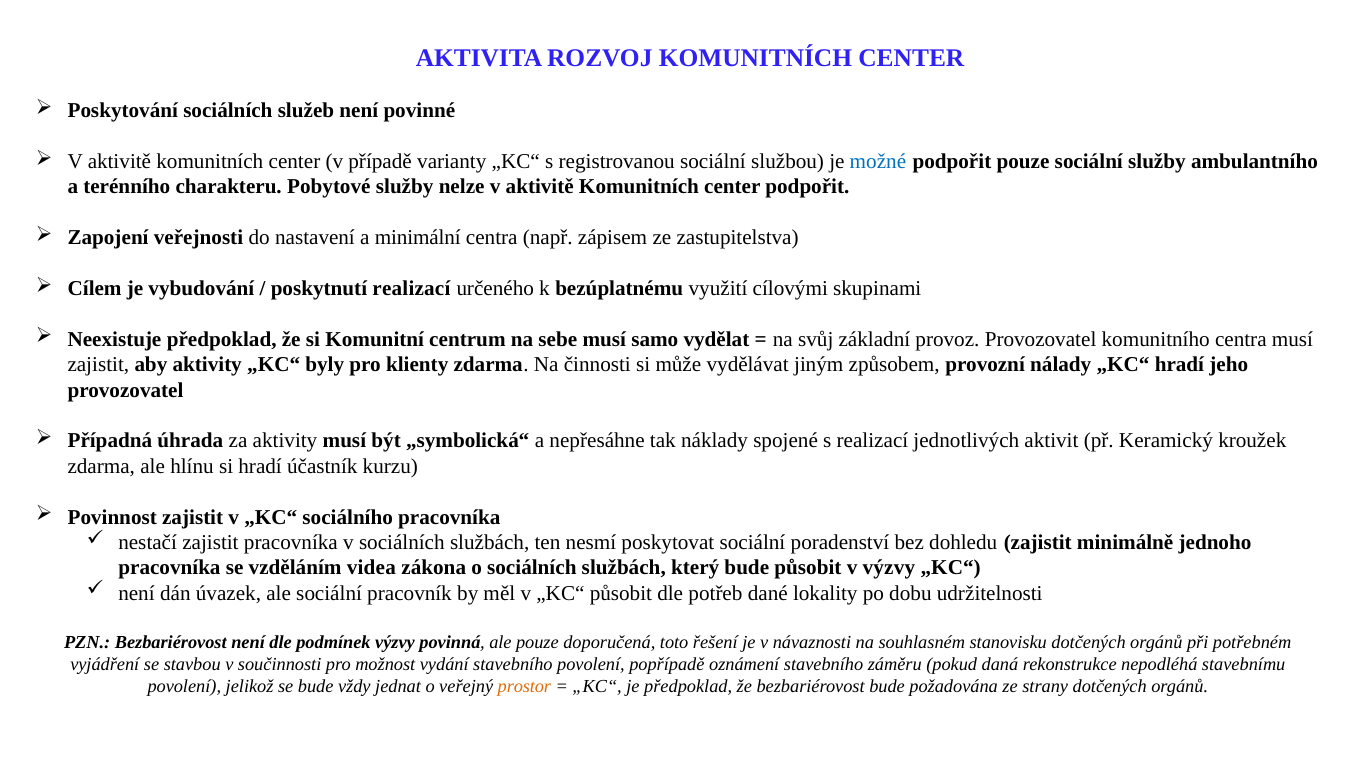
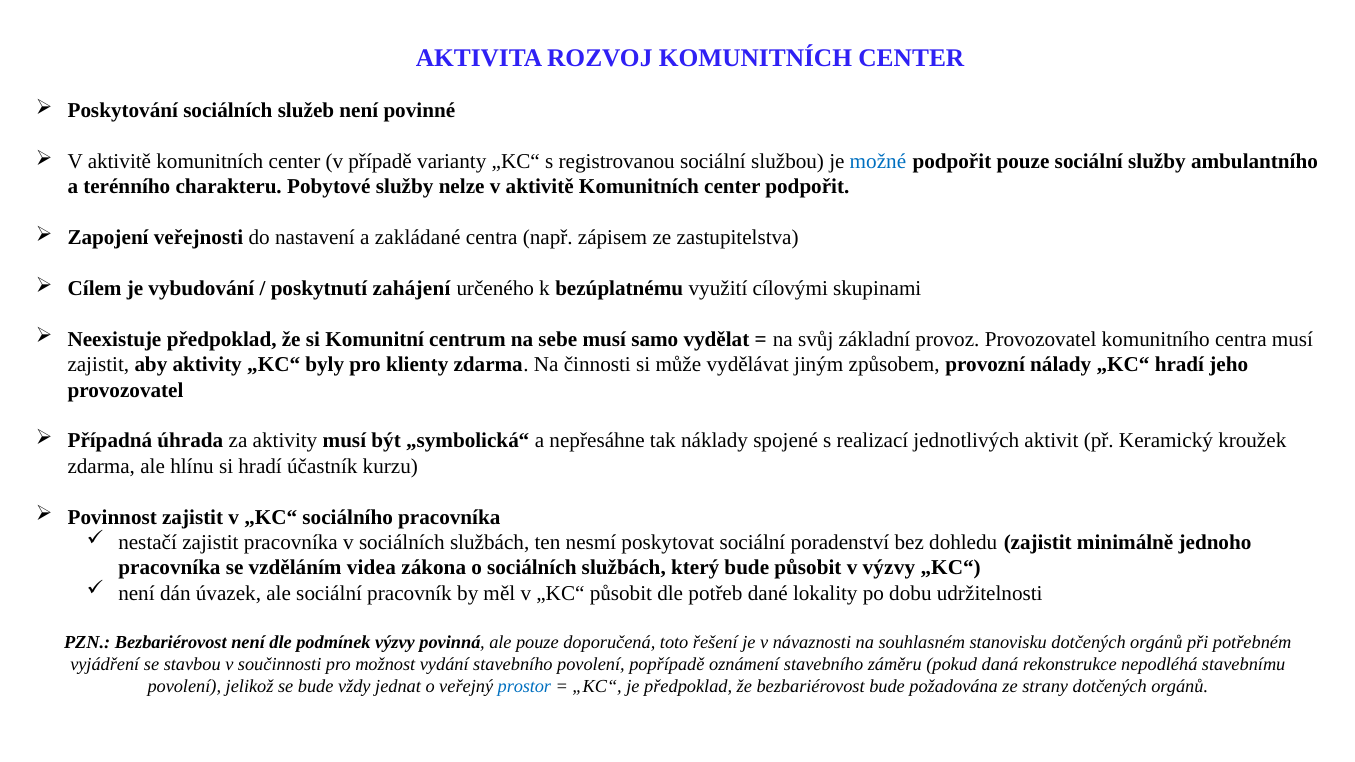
minimální: minimální -> zakládané
poskytnutí realizací: realizací -> zahájení
prostor colour: orange -> blue
